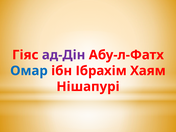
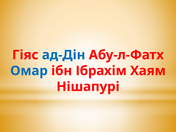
ад-Дін colour: purple -> blue
